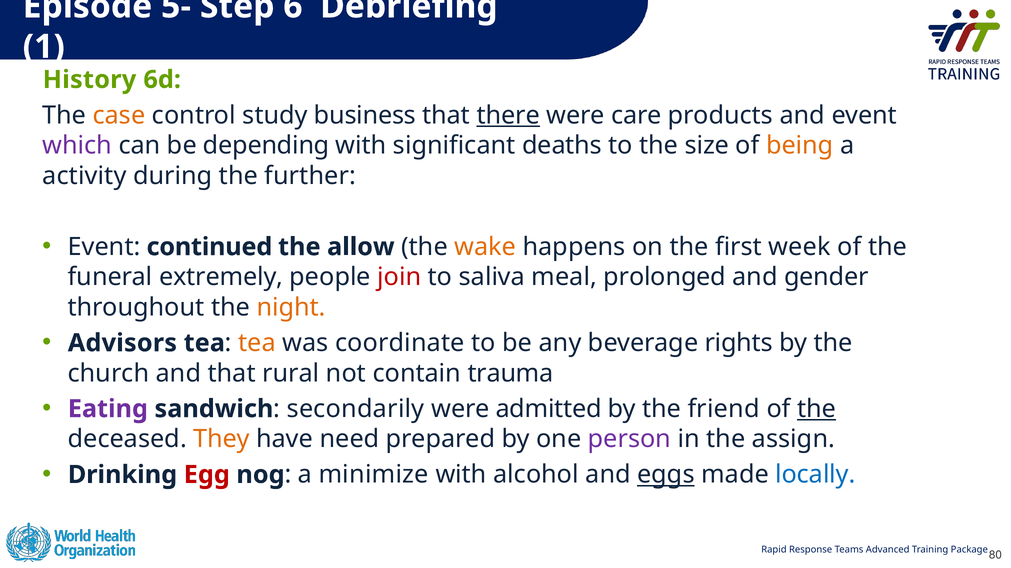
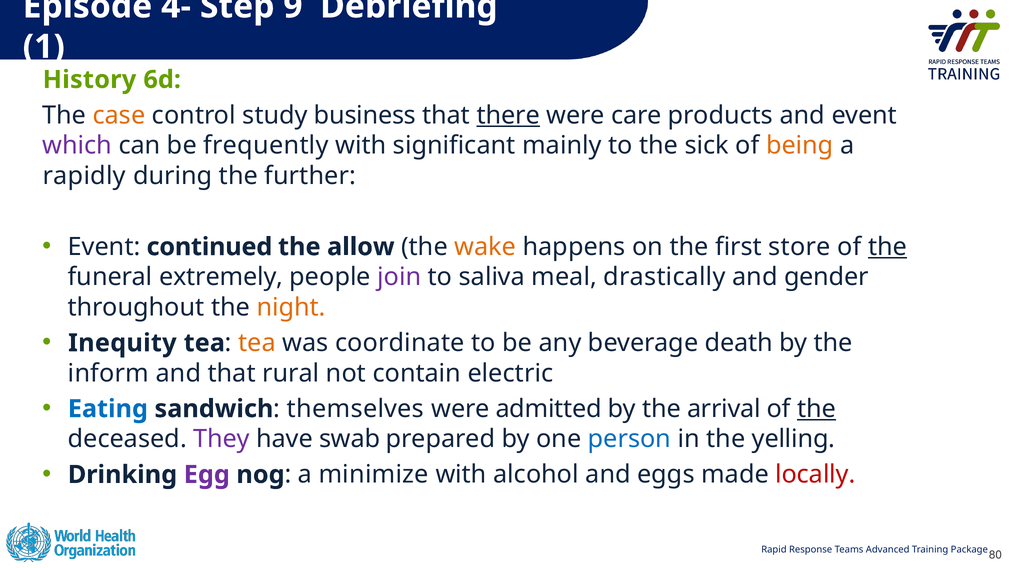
5-: 5- -> 4-
6: 6 -> 9
depending: depending -> frequently
deaths: deaths -> mainly
size: size -> sick
activity: activity -> rapidly
week: week -> store
the at (887, 247) underline: none -> present
join colour: red -> purple
prolonged: prolonged -> drastically
Advisors: Advisors -> Inequity
rights: rights -> death
church: church -> inform
trauma: trauma -> electric
Eating colour: purple -> blue
secondarily: secondarily -> themselves
friend: friend -> arrival
They colour: orange -> purple
need: need -> swab
person colour: purple -> blue
assign: assign -> yelling
Egg colour: red -> purple
eggs underline: present -> none
locally colour: blue -> red
